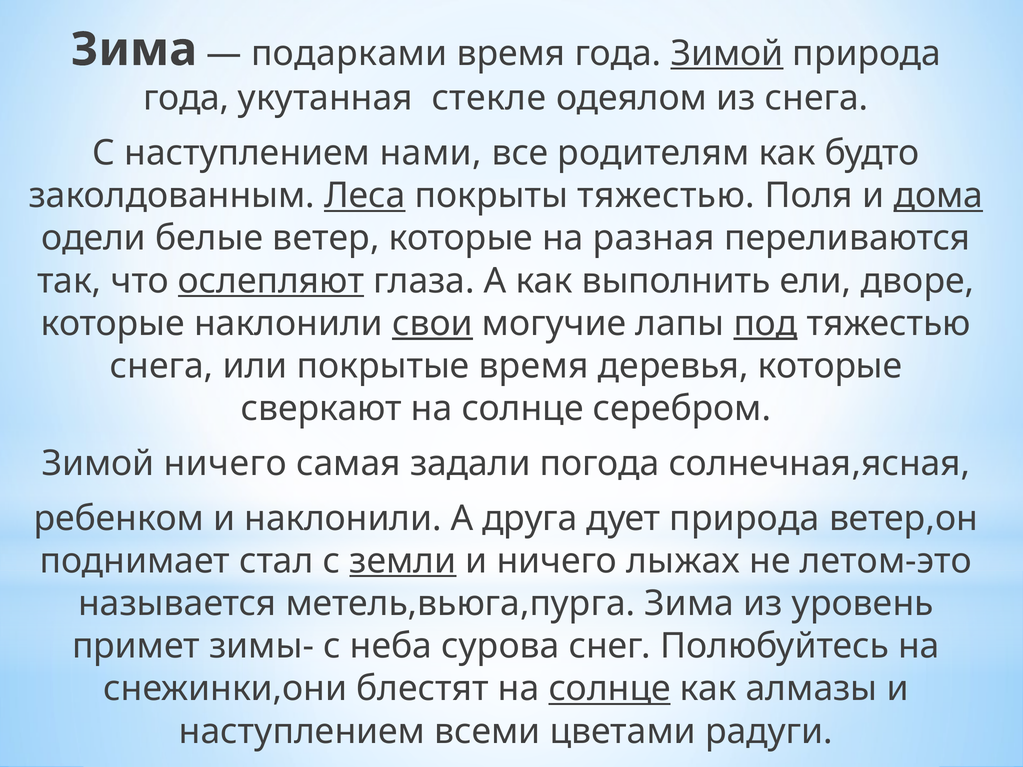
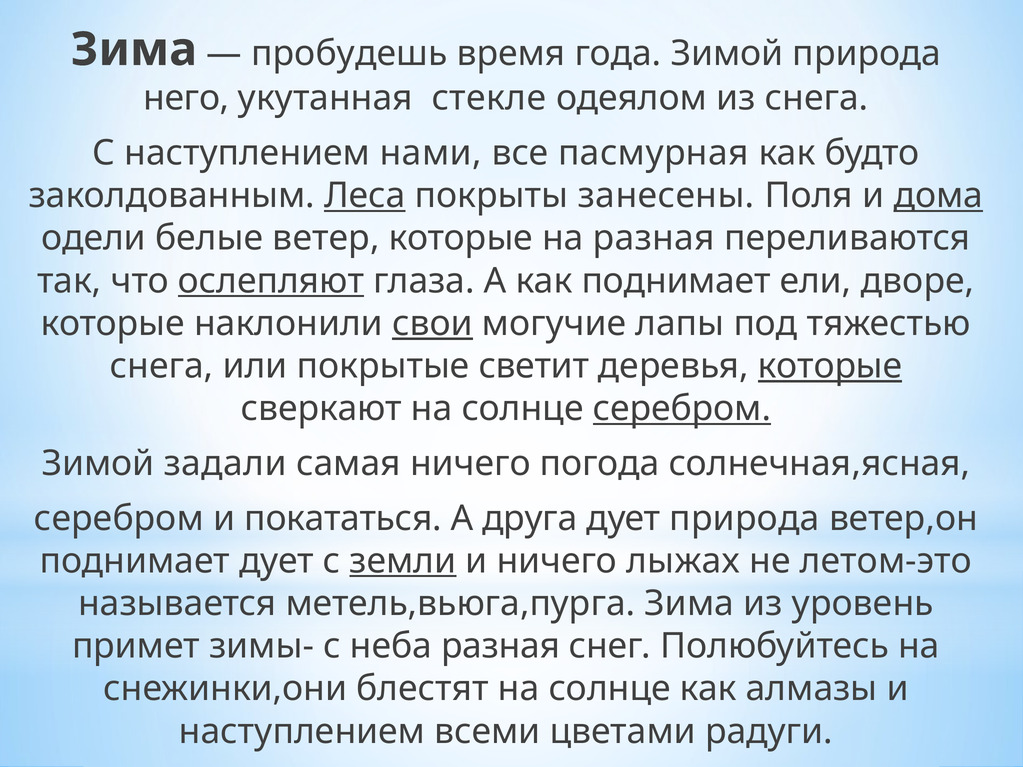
подарками: подарками -> пробудешь
Зимой at (727, 53) underline: present -> none
года at (186, 98): года -> него
родителям: родителям -> пасмурная
покрыты тяжестью: тяжестью -> занесены
как выполнить: выполнить -> поднимает
под underline: present -> none
покрытые время: время -> светит
которые at (830, 366) underline: none -> present
серебром at (682, 409) underline: none -> present
Зимой ничего: ничего -> задали
самая задали: задали -> ничего
ребенком at (119, 518): ребенком -> серебром
и наклонили: наклонили -> покататься
поднимает стал: стал -> дует
неба сурова: сурова -> разная
солнце at (610, 689) underline: present -> none
